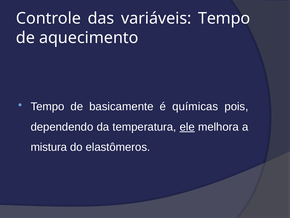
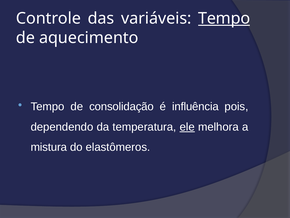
Tempo at (224, 18) underline: none -> present
basicamente: basicamente -> consolidação
químicas: químicas -> influência
